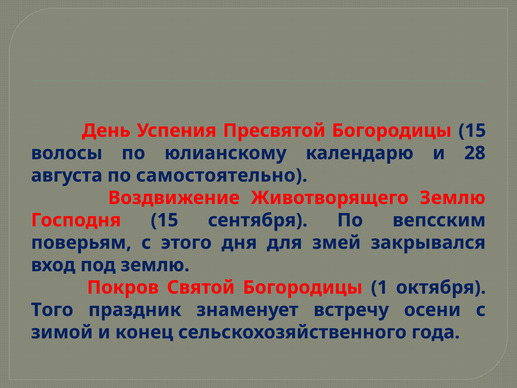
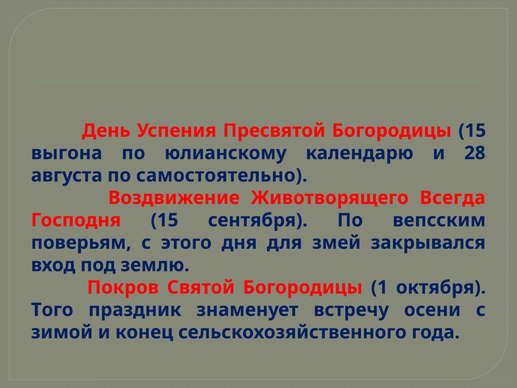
волосы: волосы -> выгона
Животворящего Землю: Землю -> Всегда
